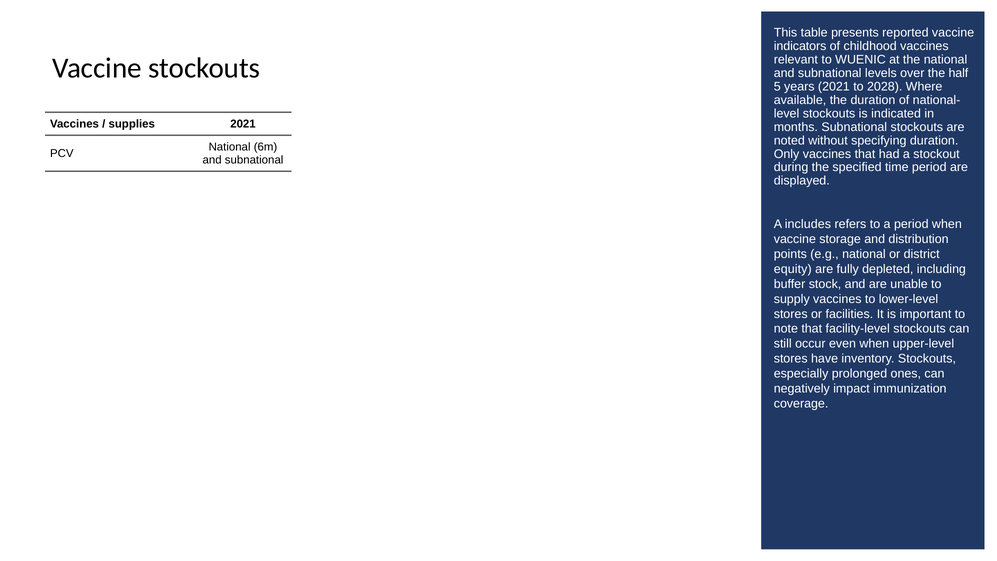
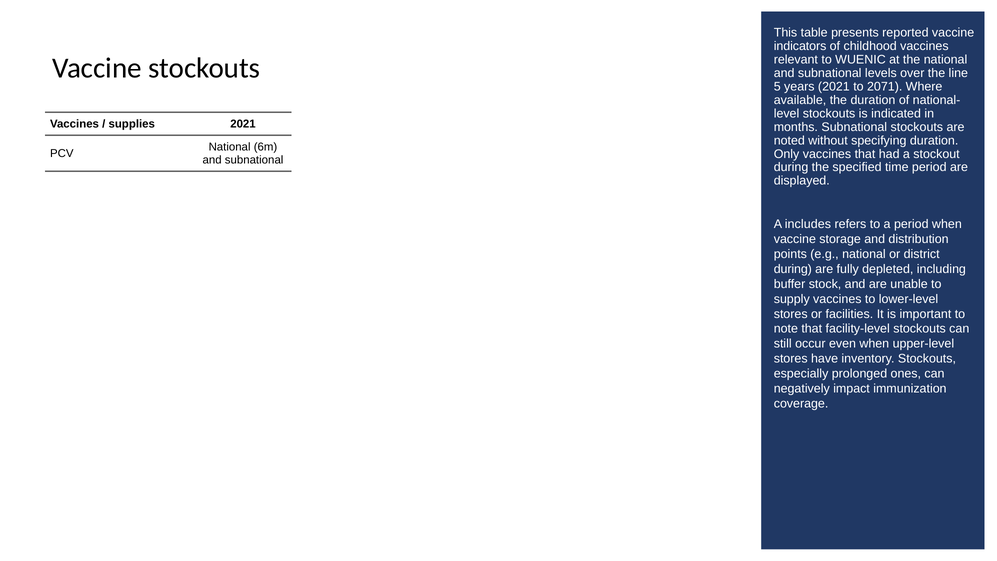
half: half -> line
2028: 2028 -> 2071
equity at (793, 269): equity -> during
